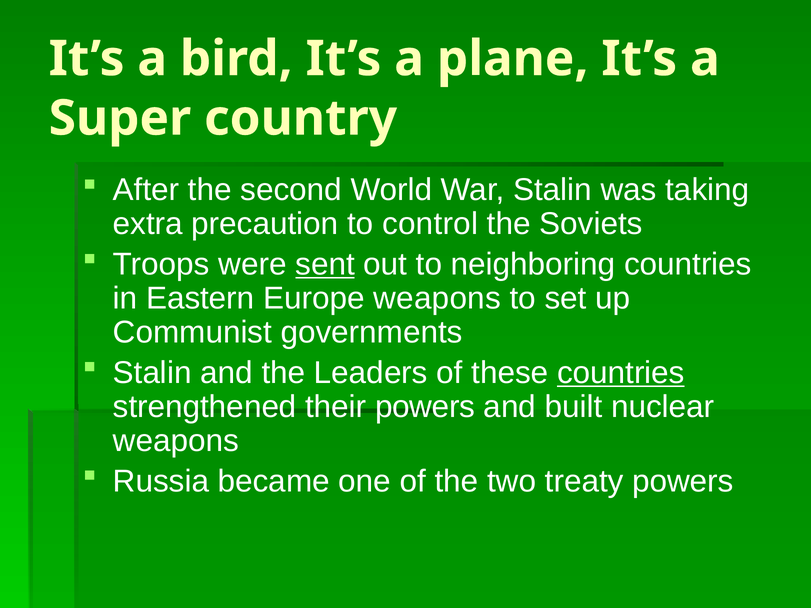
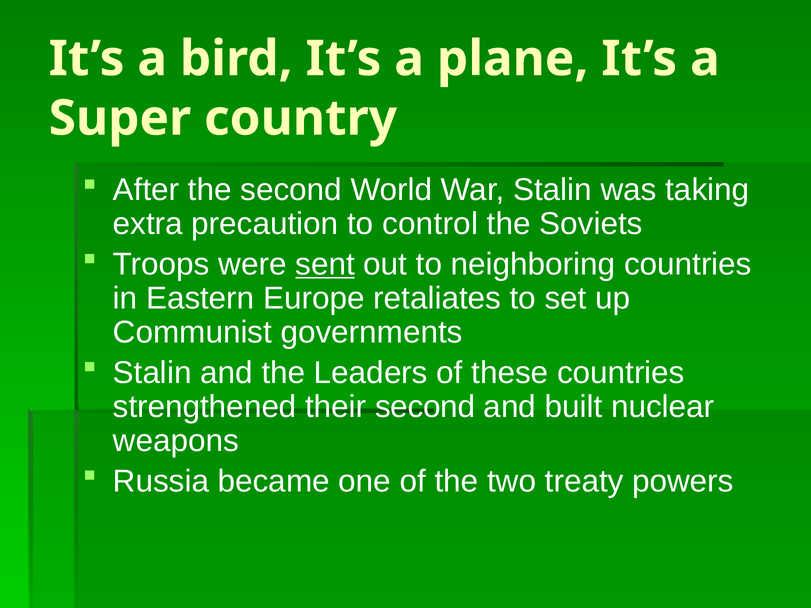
Europe weapons: weapons -> retaliates
countries at (621, 373) underline: present -> none
their powers: powers -> second
